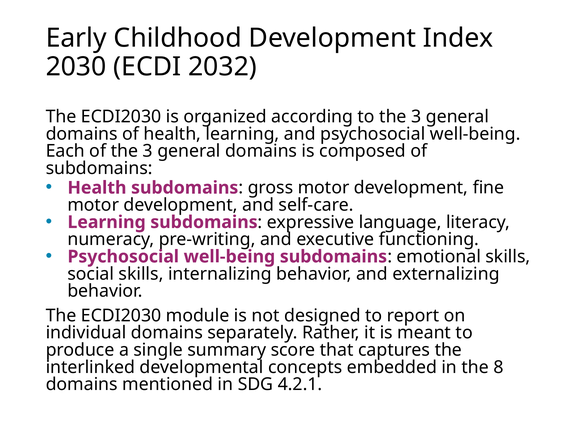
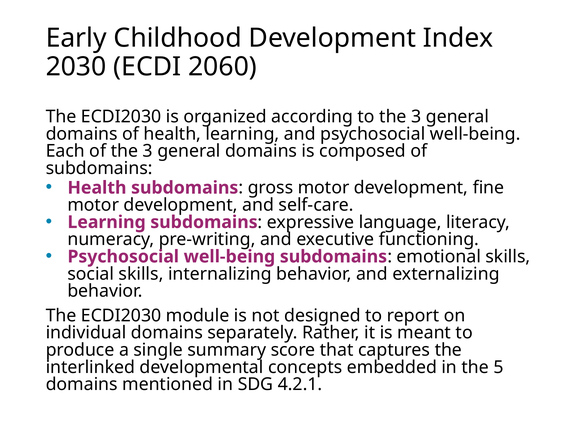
2032: 2032 -> 2060
8: 8 -> 5
